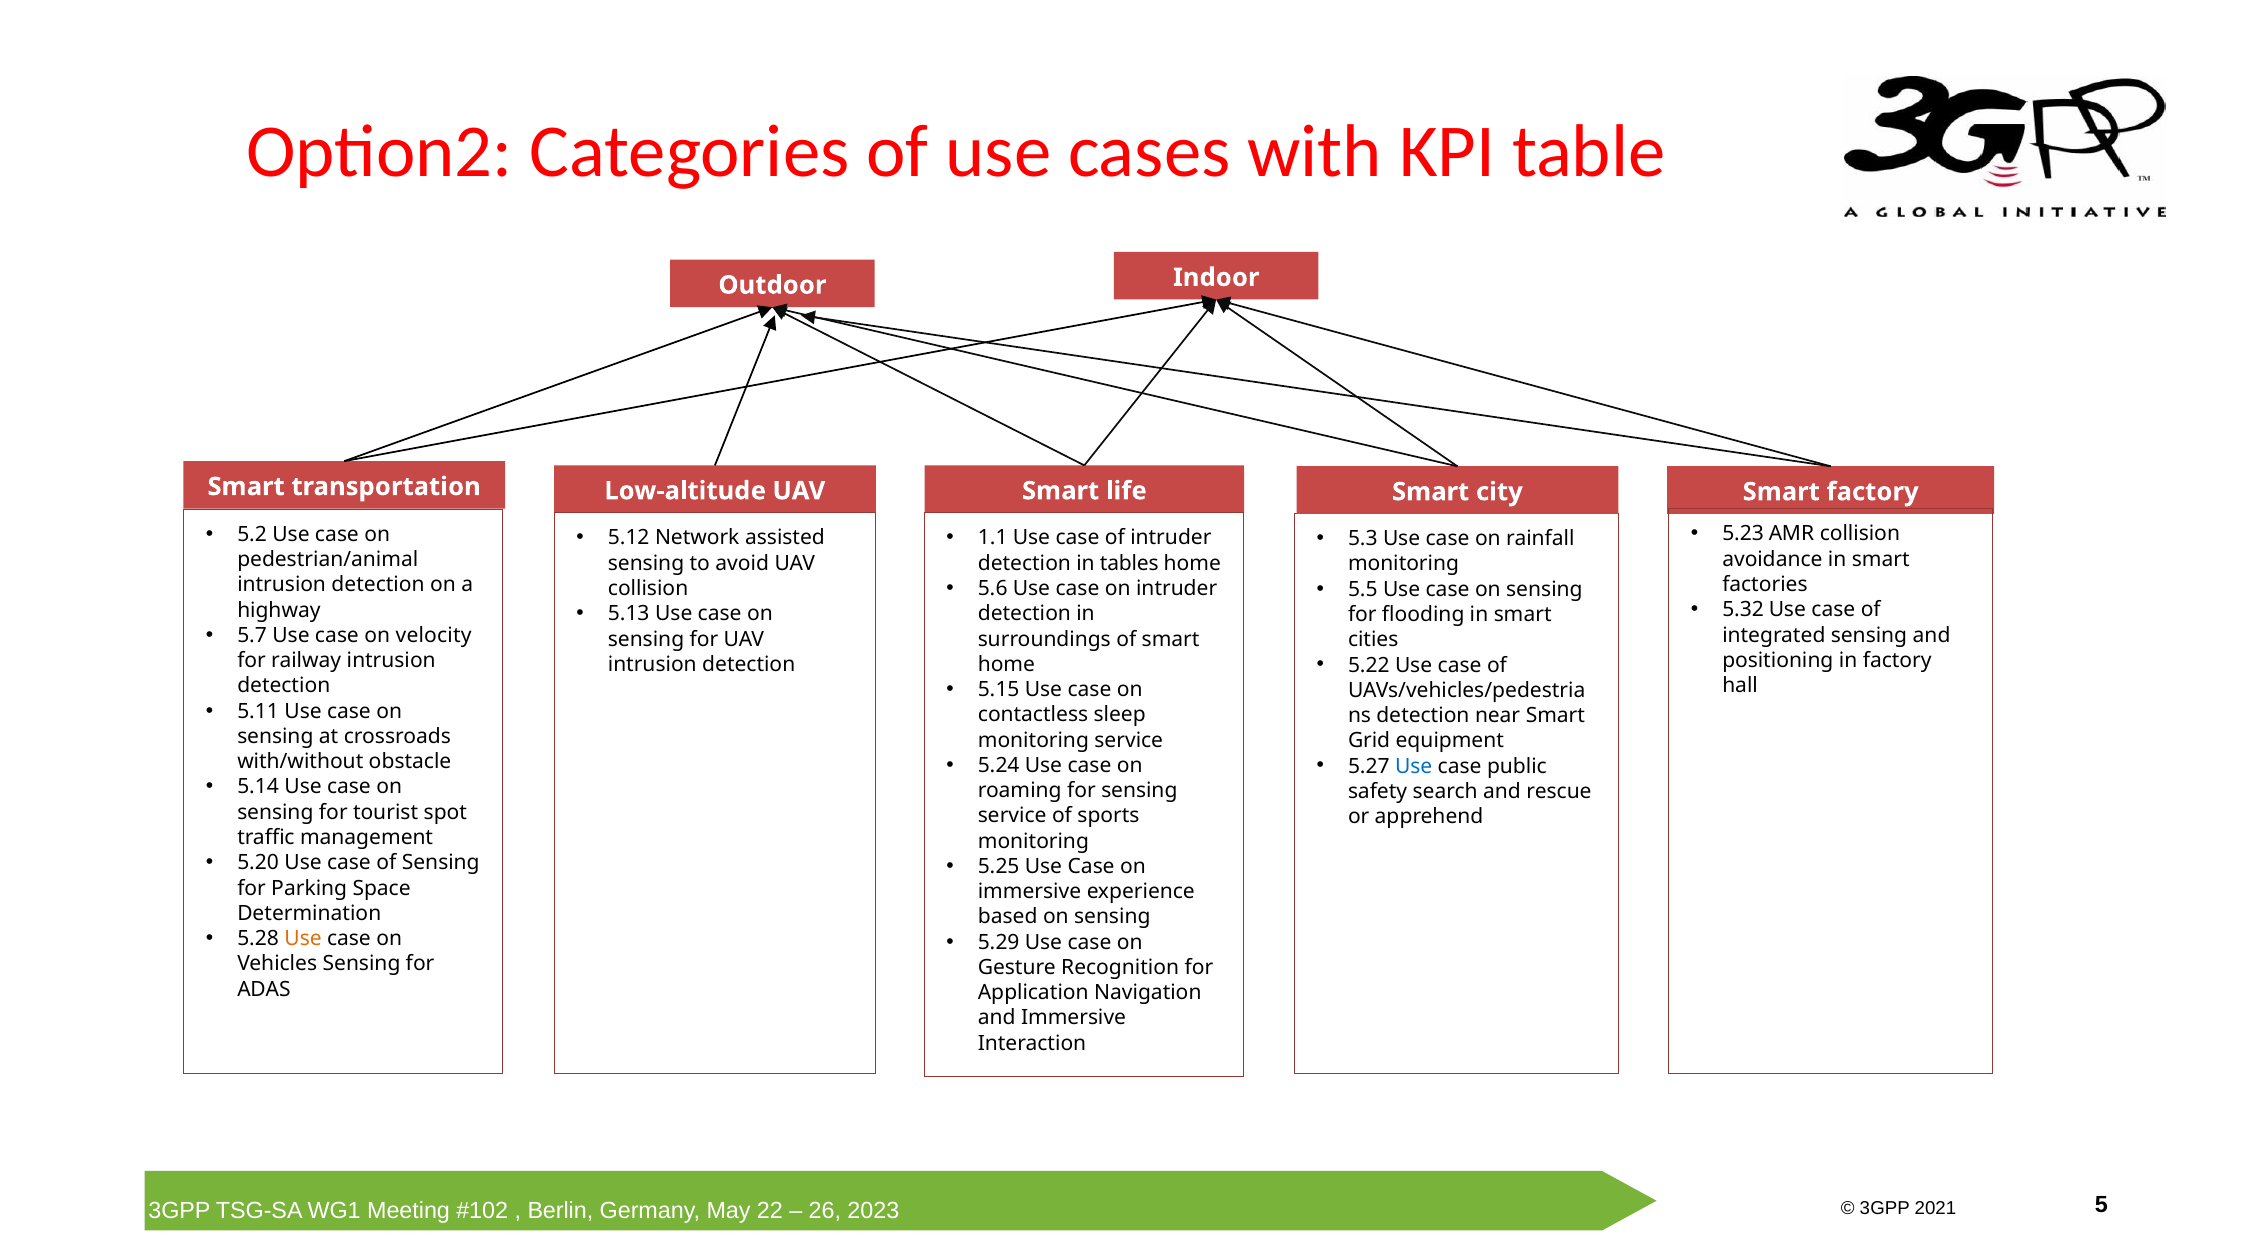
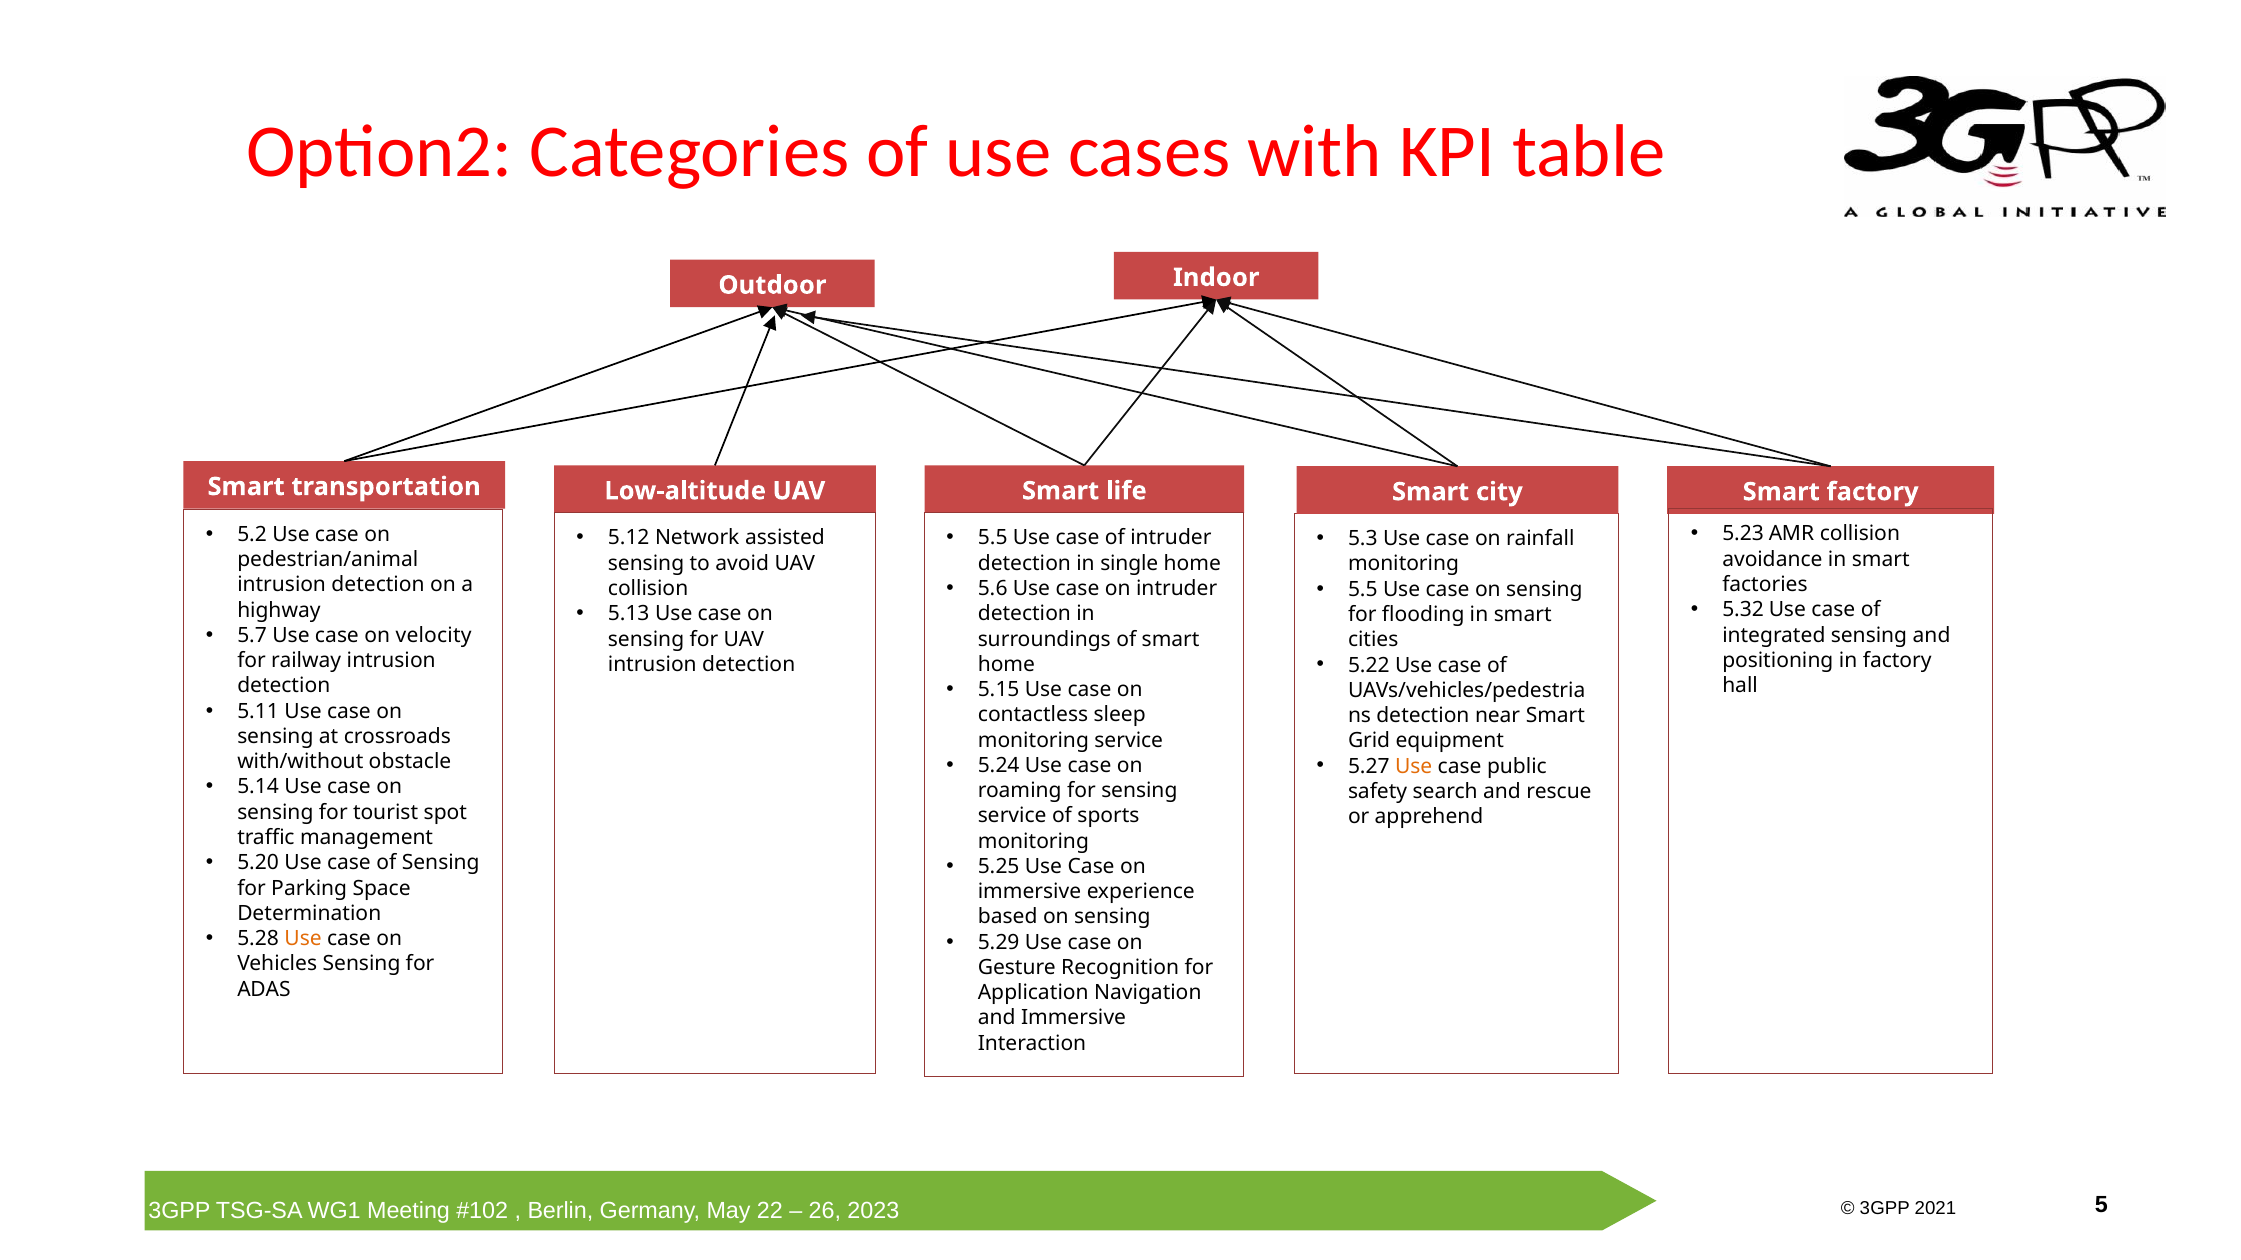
1.1 at (993, 538): 1.1 -> 5.5
tables: tables -> single
Use at (1414, 766) colour: blue -> orange
